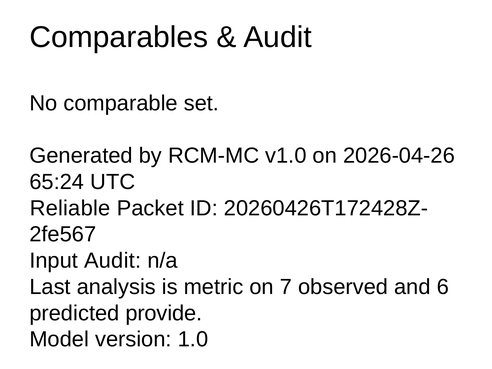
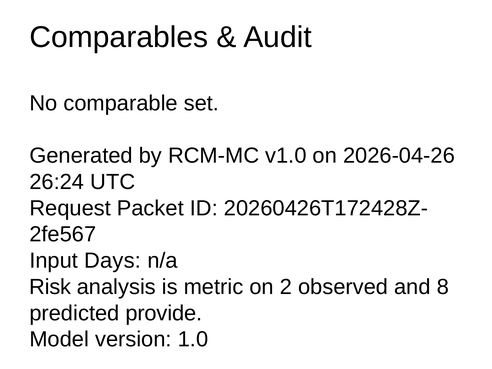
65:24: 65:24 -> 26:24
Reliable: Reliable -> Request
Input Audit: Audit -> Days
Last: Last -> Risk
7: 7 -> 2
6: 6 -> 8
